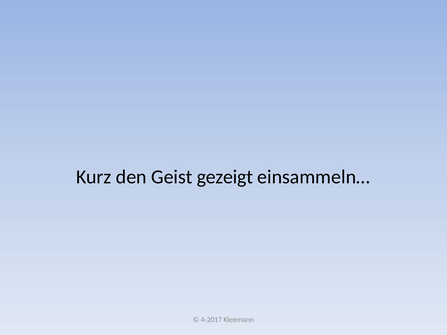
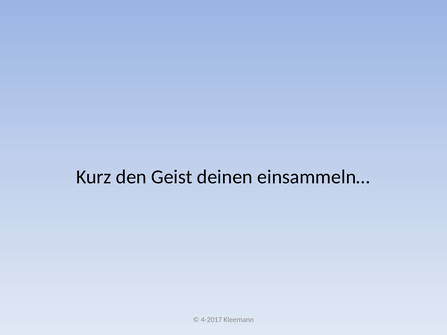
gezeigt: gezeigt -> deinen
